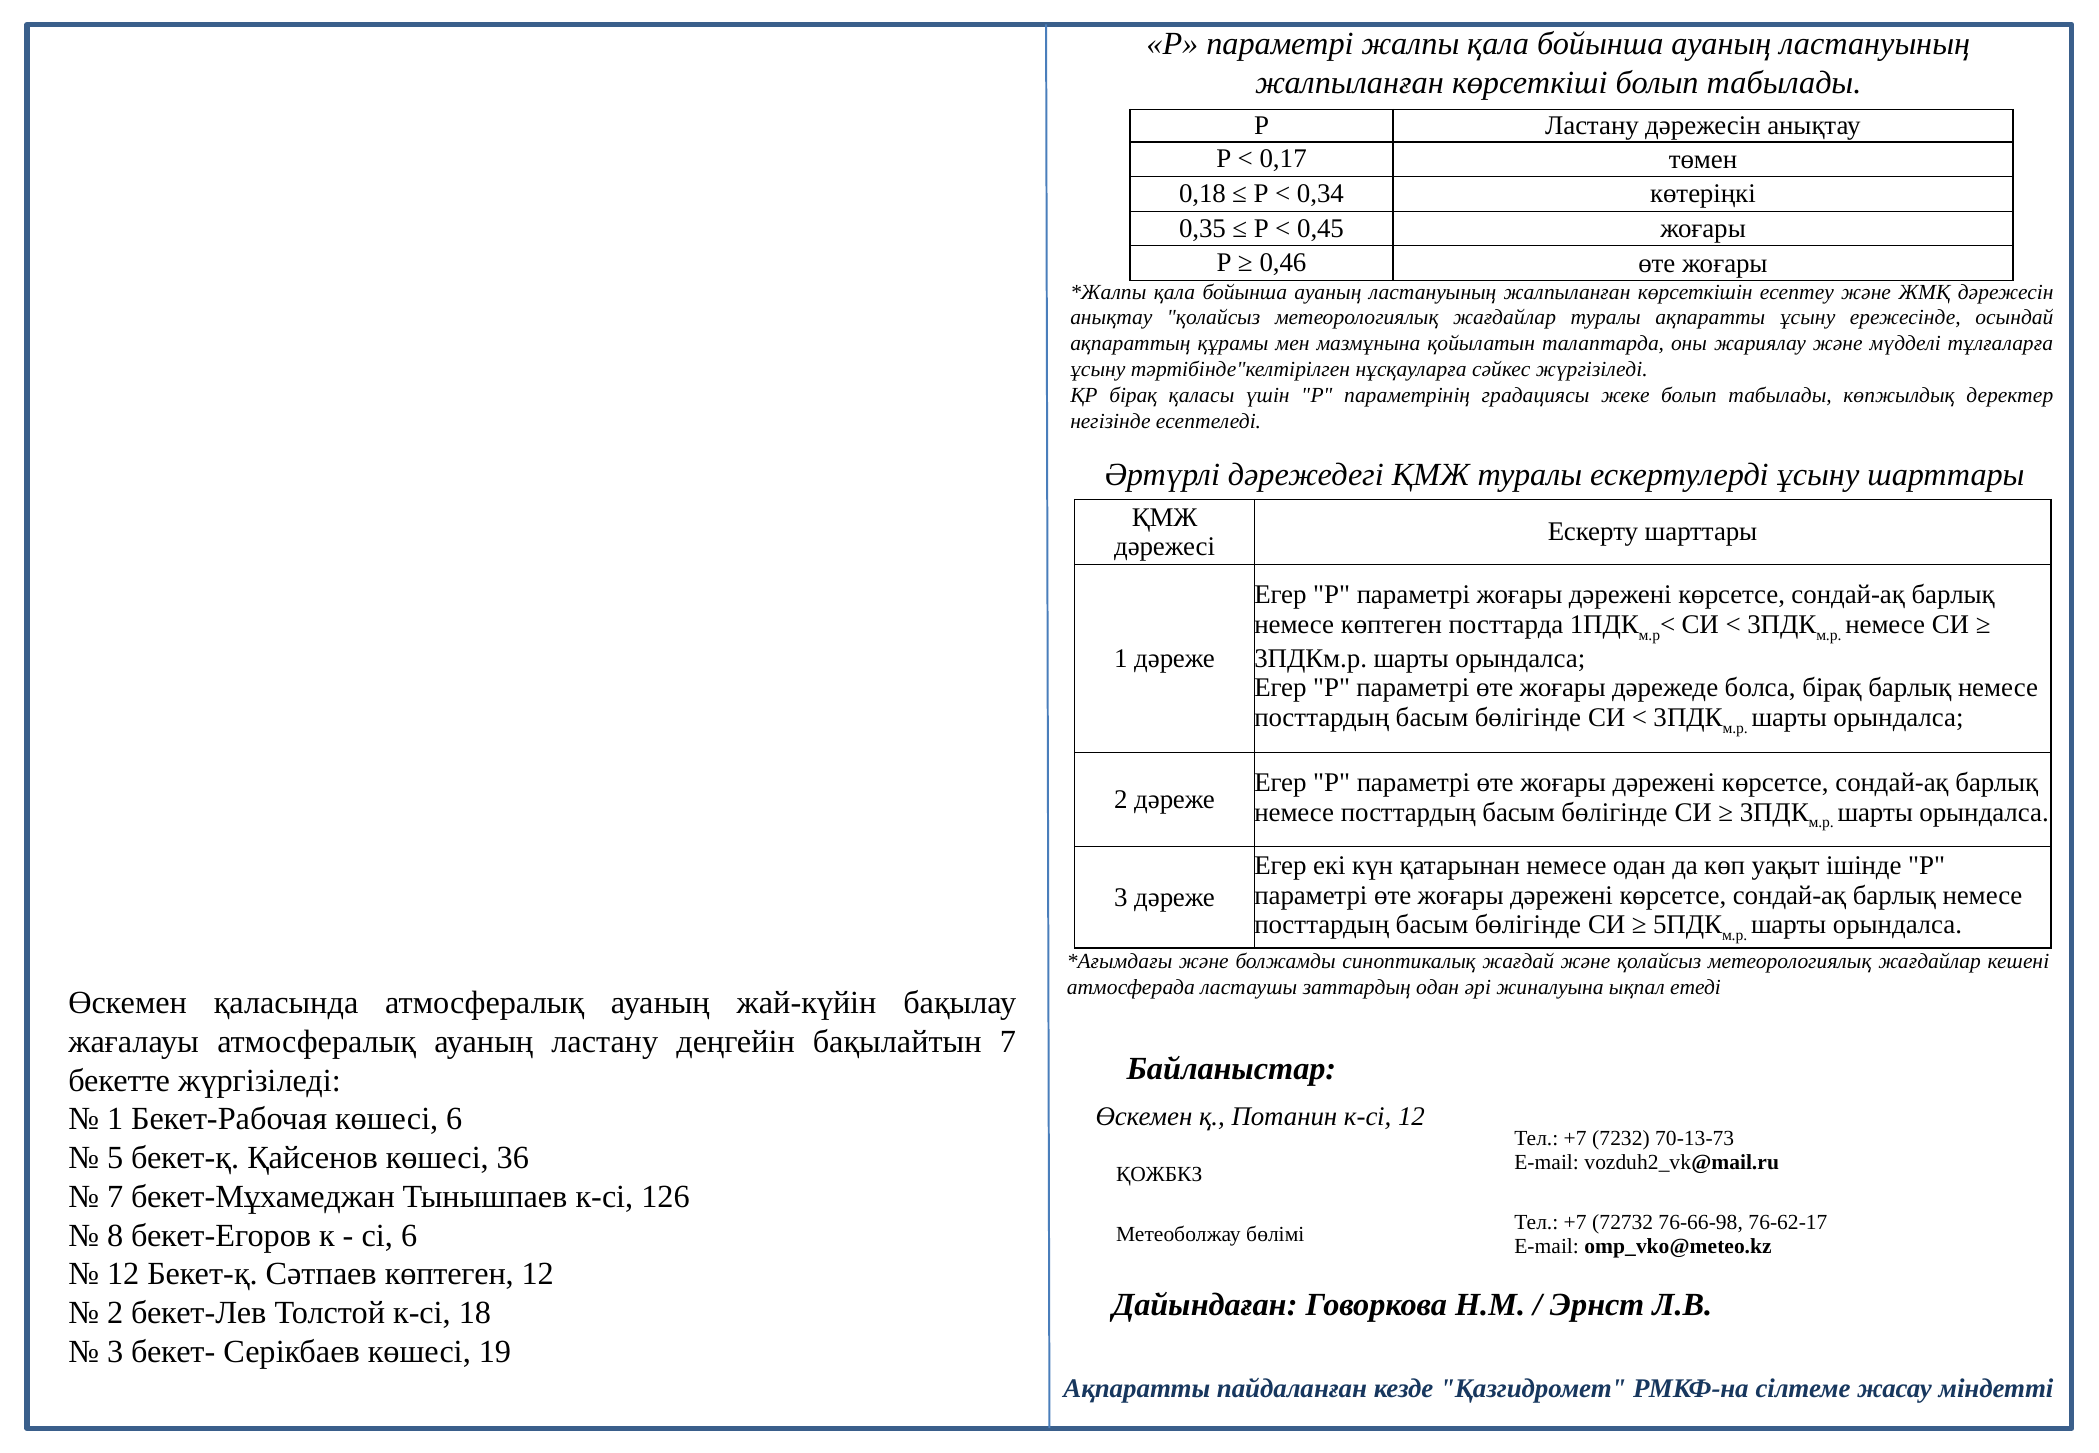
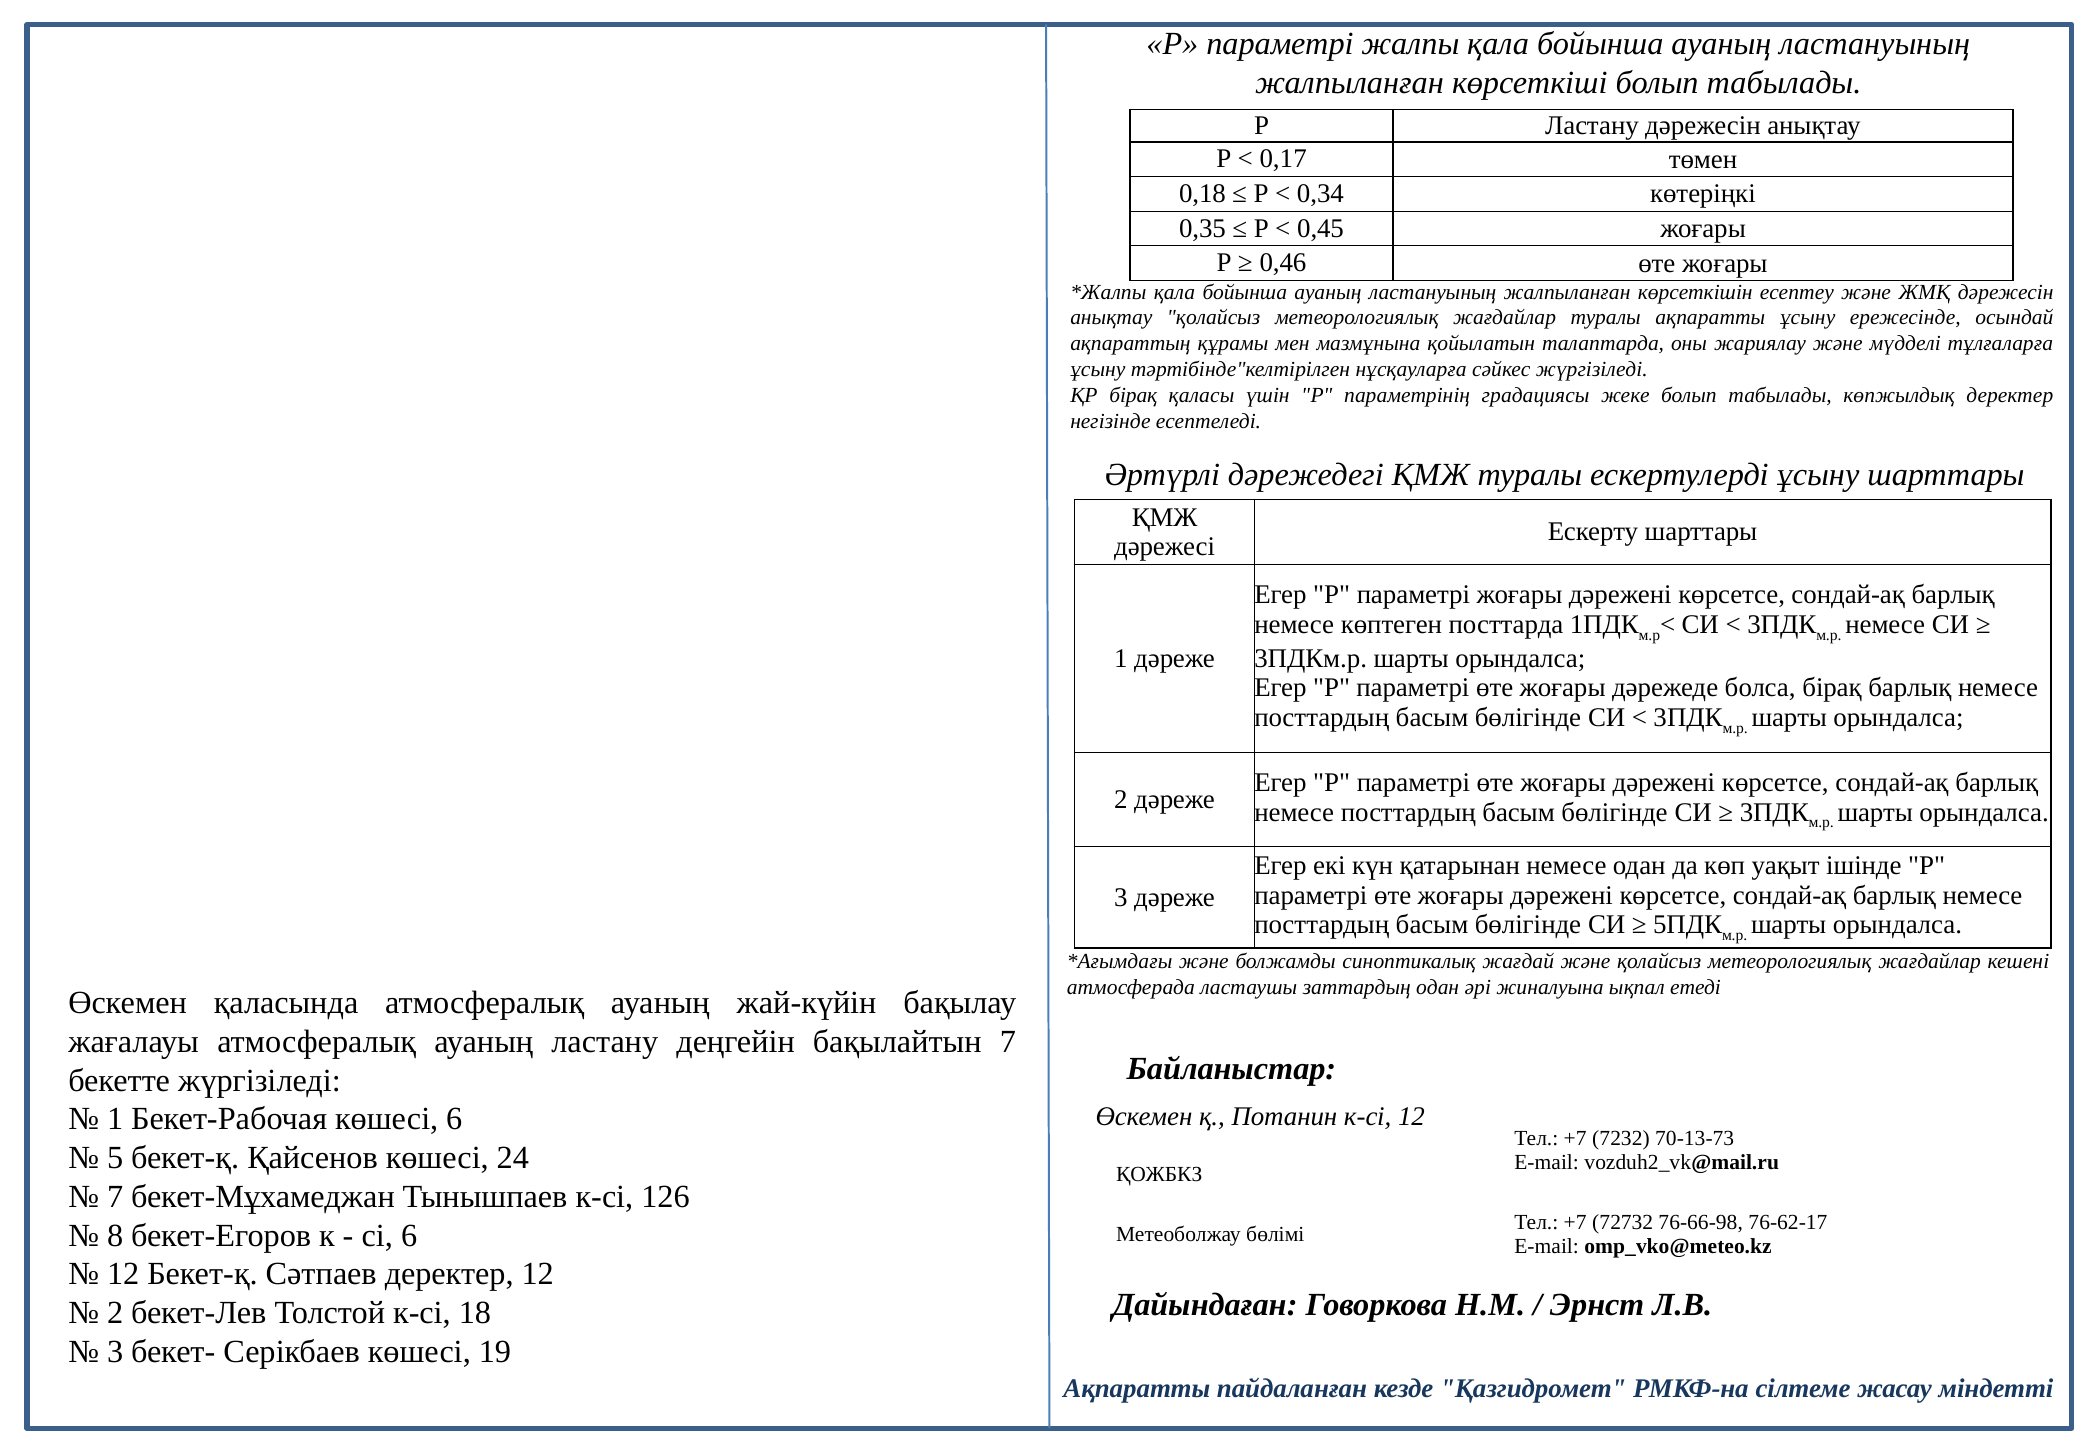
36: 36 -> 24
Сәтпаев көптеген: көптеген -> деректер
